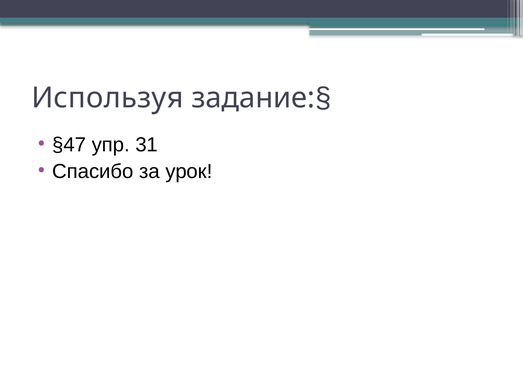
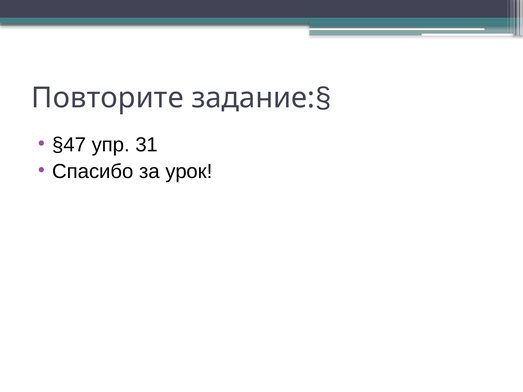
Используя: Используя -> Повторите
